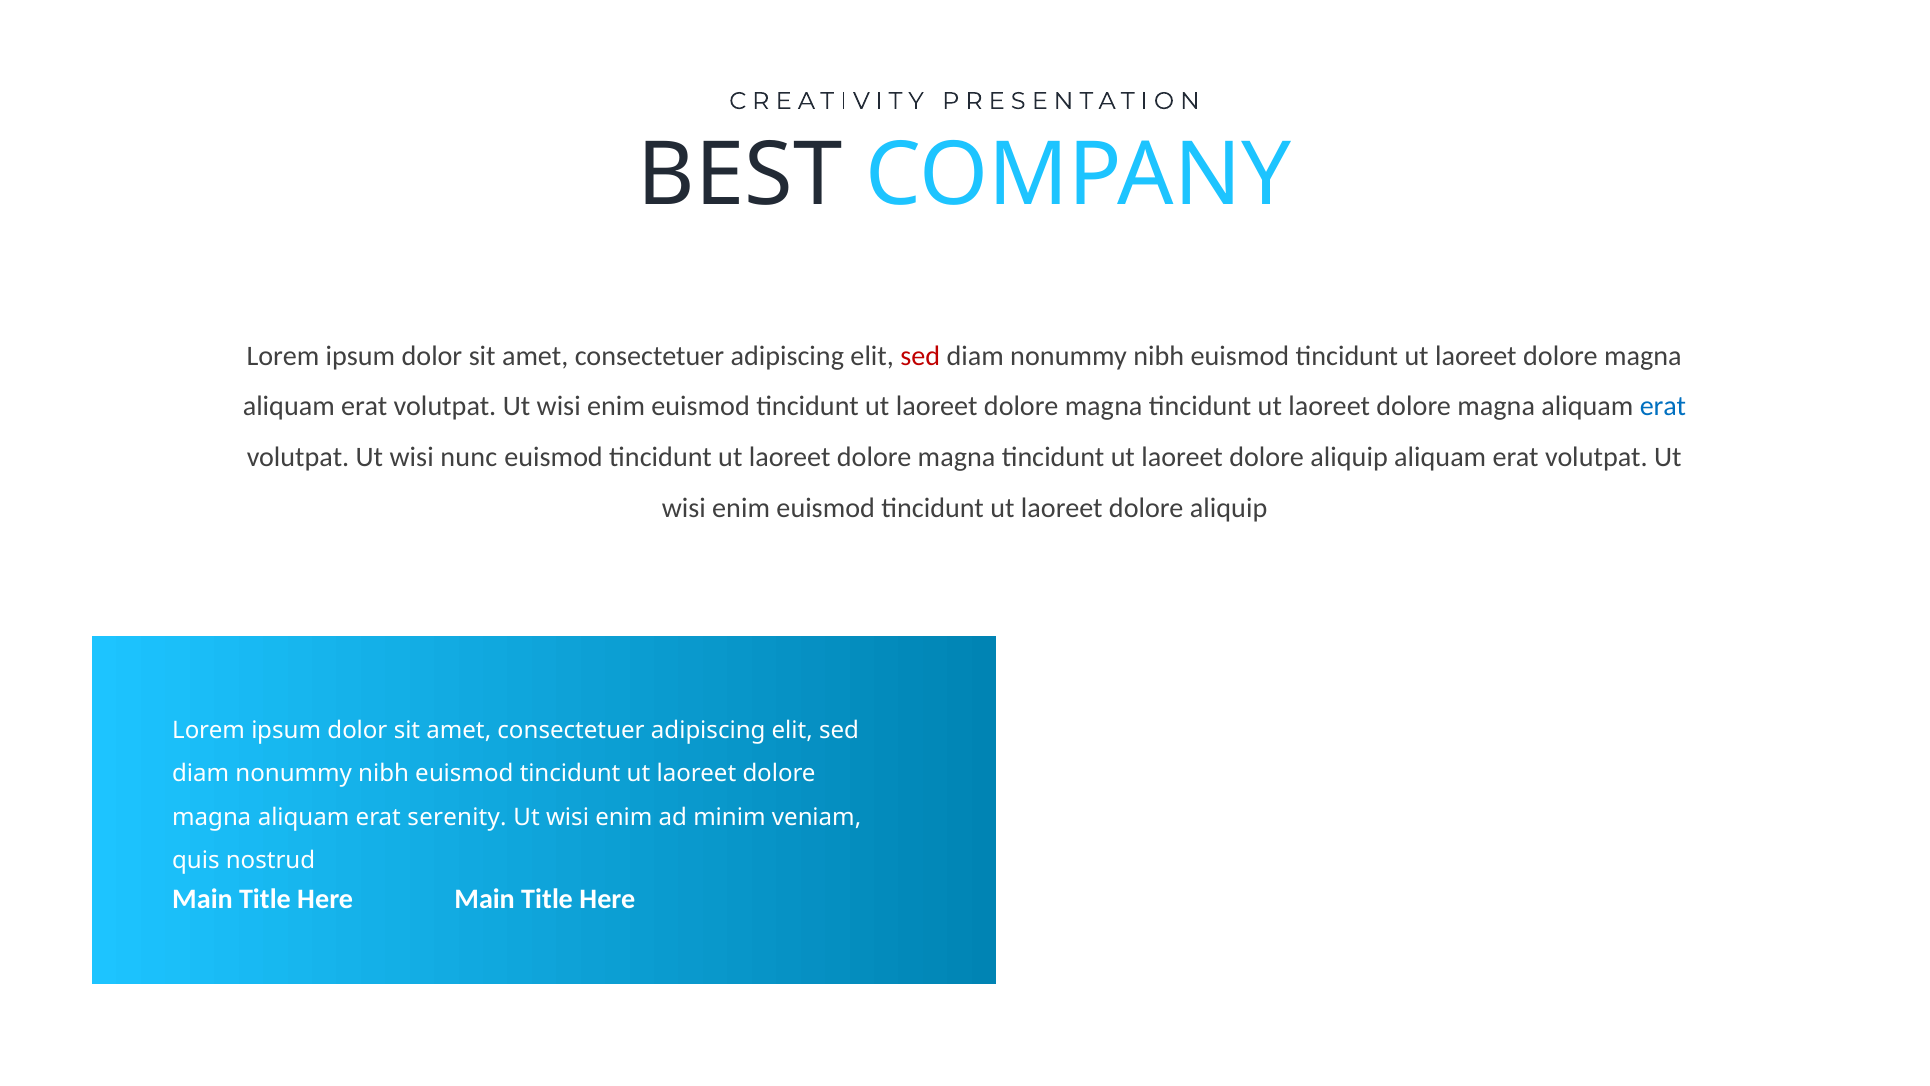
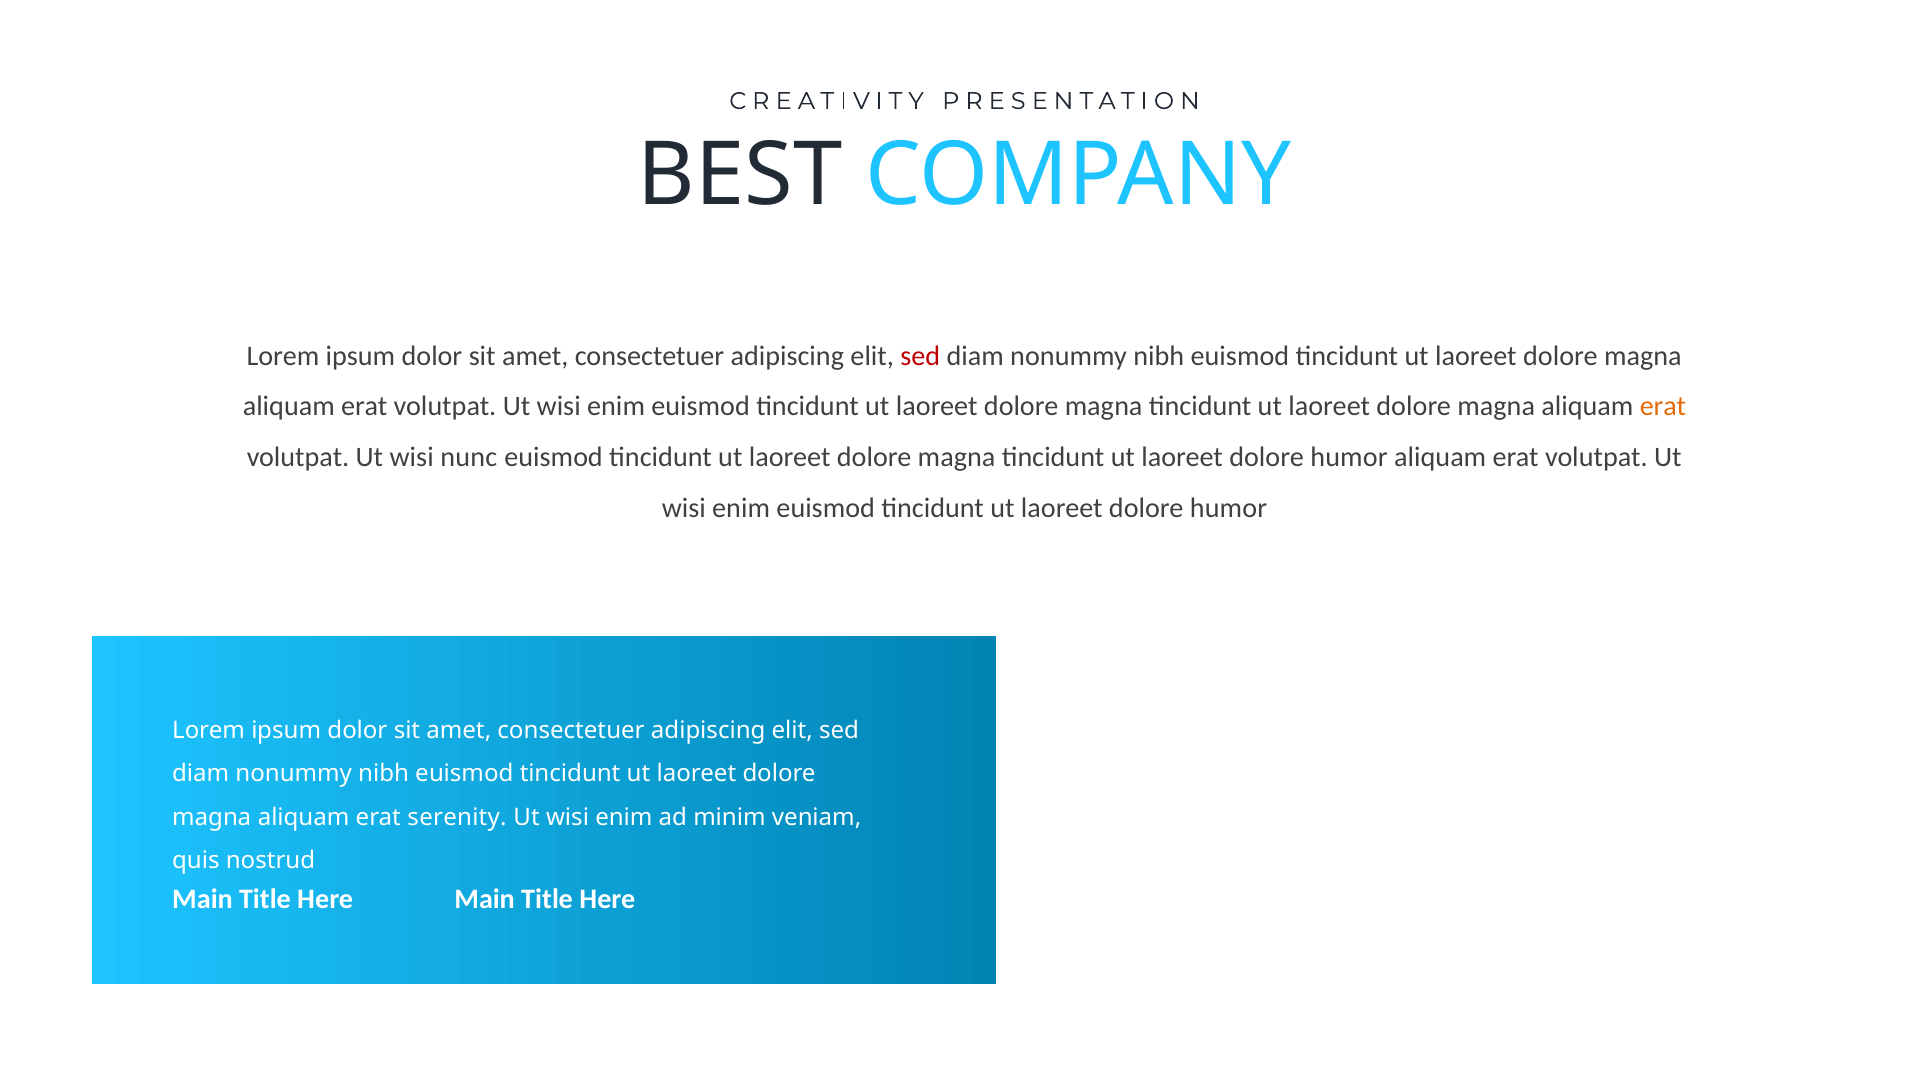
erat at (1663, 407) colour: blue -> orange
aliquip at (1349, 457): aliquip -> humor
aliquip at (1229, 508): aliquip -> humor
